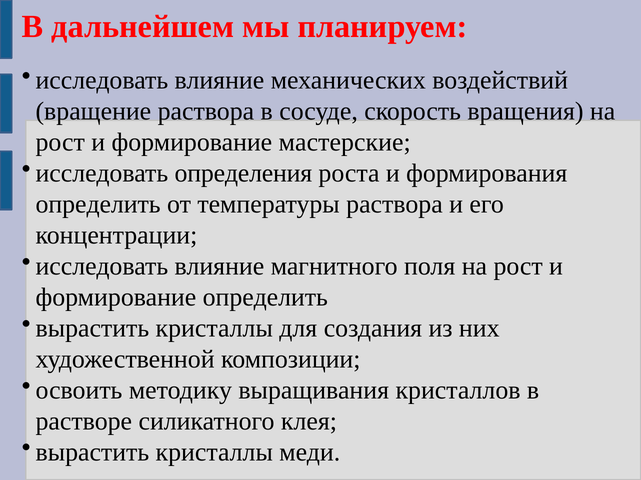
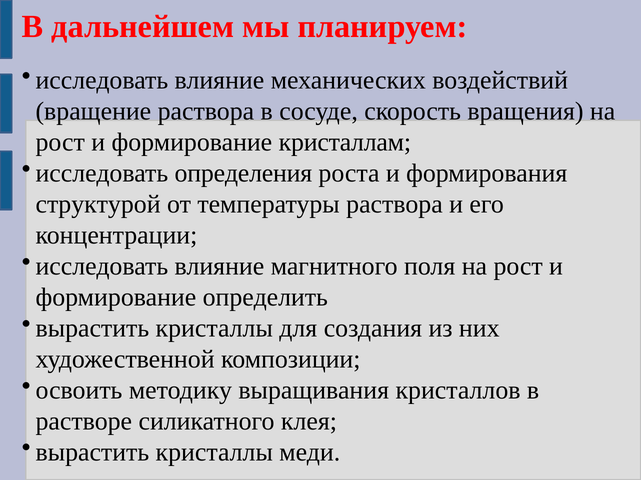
мастерские: мастерские -> кристаллам
определить at (98, 205): определить -> структурой
